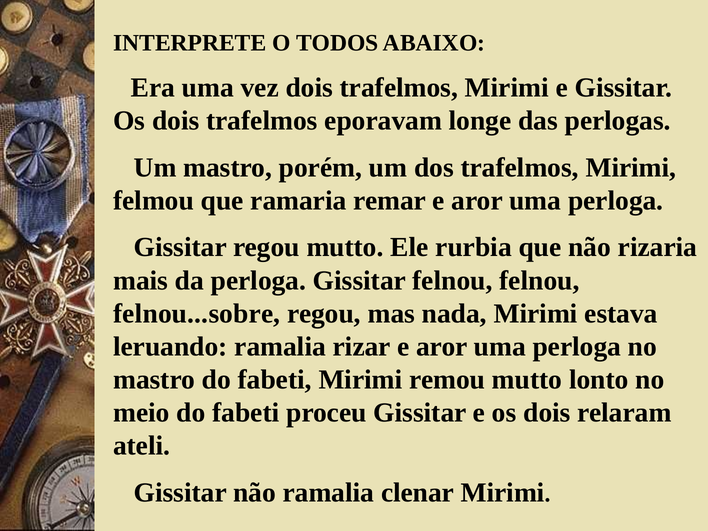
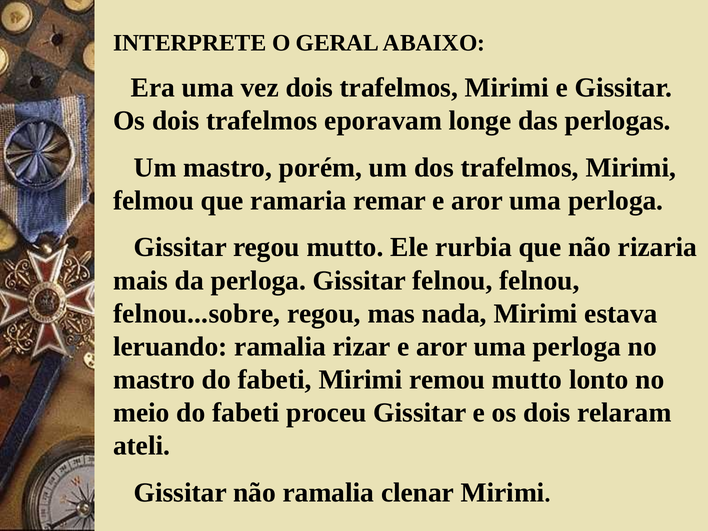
TODOS: TODOS -> GERAL
